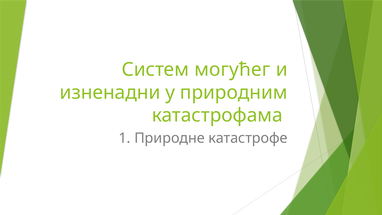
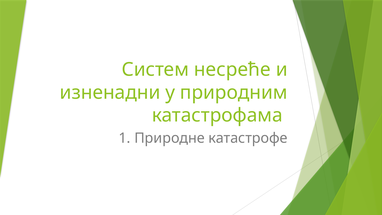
могућег: могућег -> несреће
